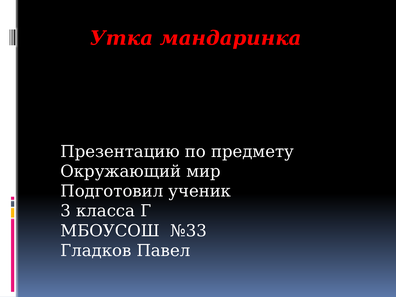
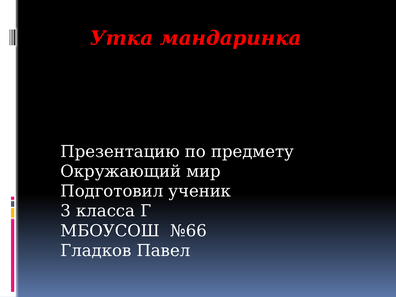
№33: №33 -> №66
